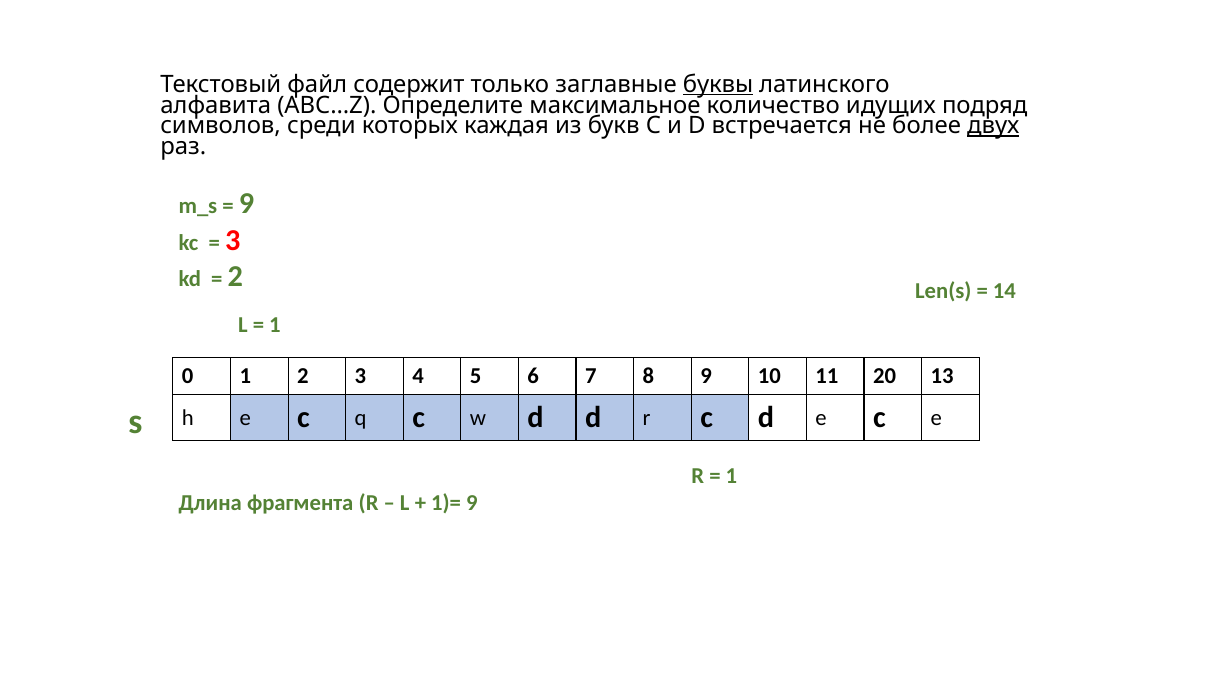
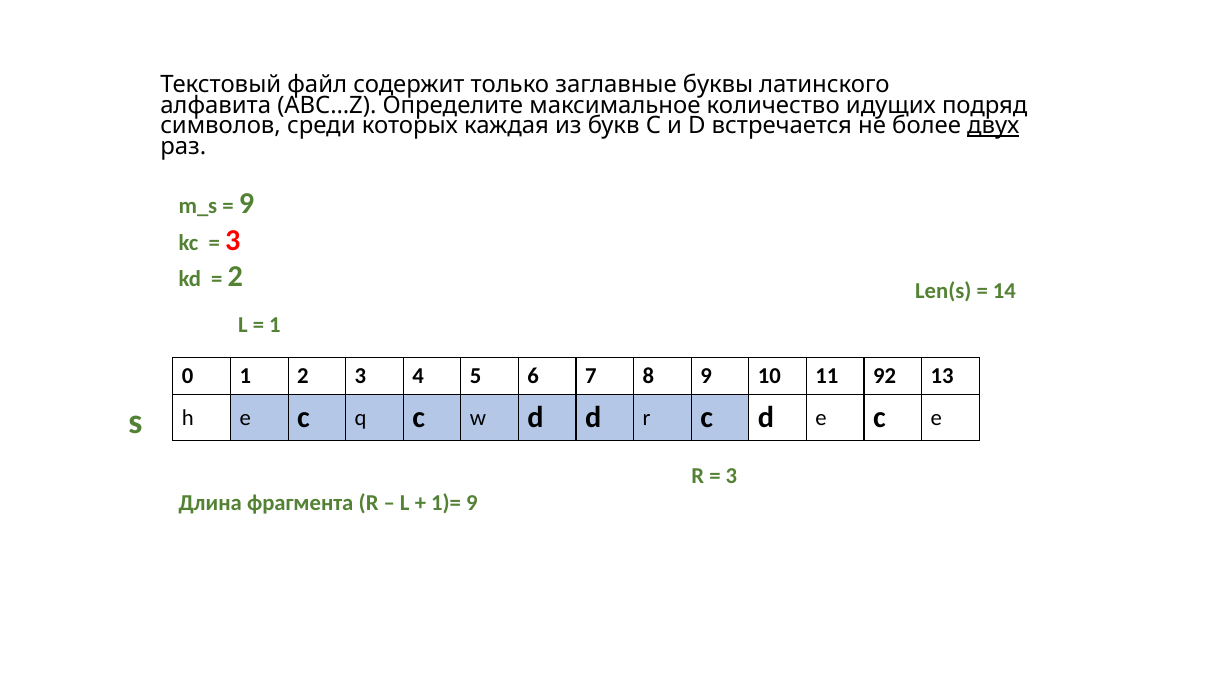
буквы underline: present -> none
20: 20 -> 92
1 at (731, 475): 1 -> 3
